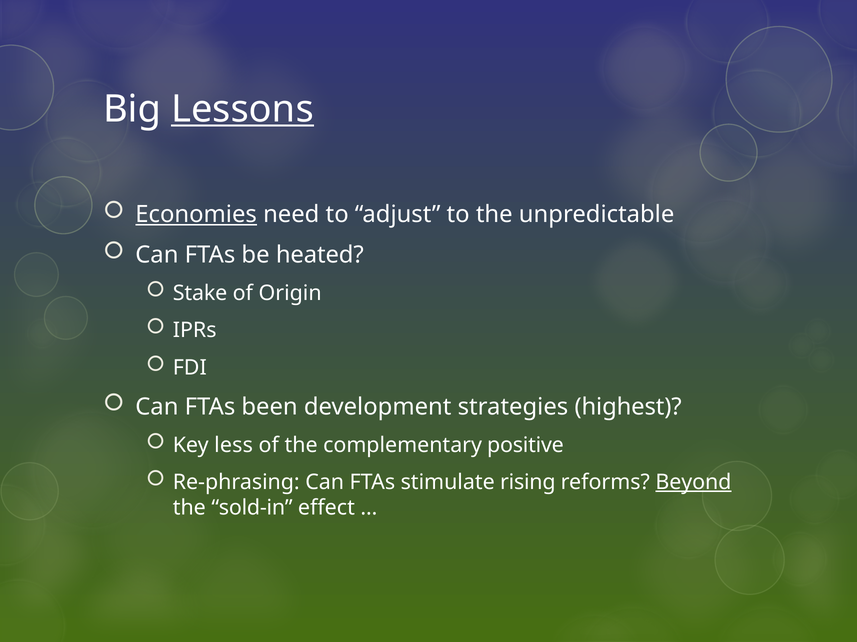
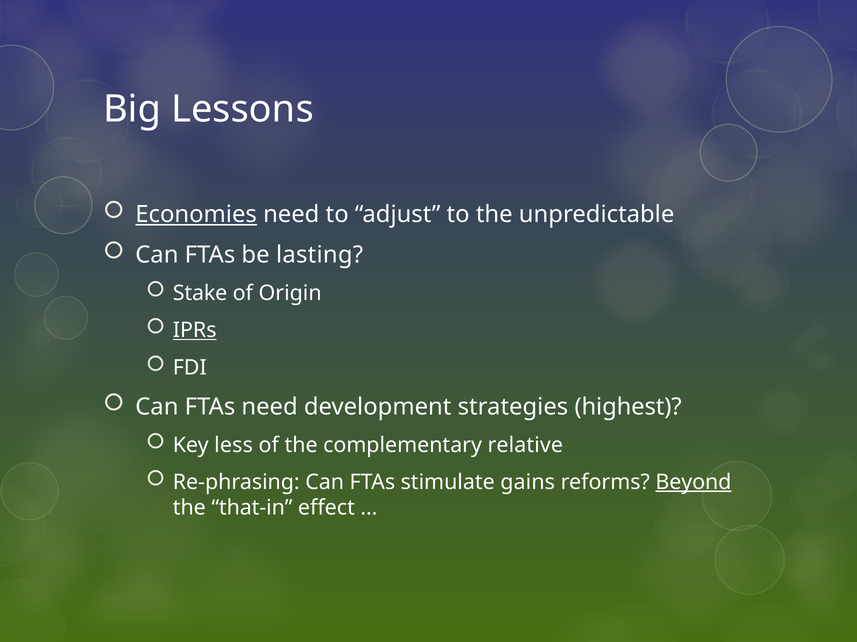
Lessons underline: present -> none
heated: heated -> lasting
IPRs underline: none -> present
FTAs been: been -> need
positive: positive -> relative
rising: rising -> gains
sold-in: sold-in -> that-in
